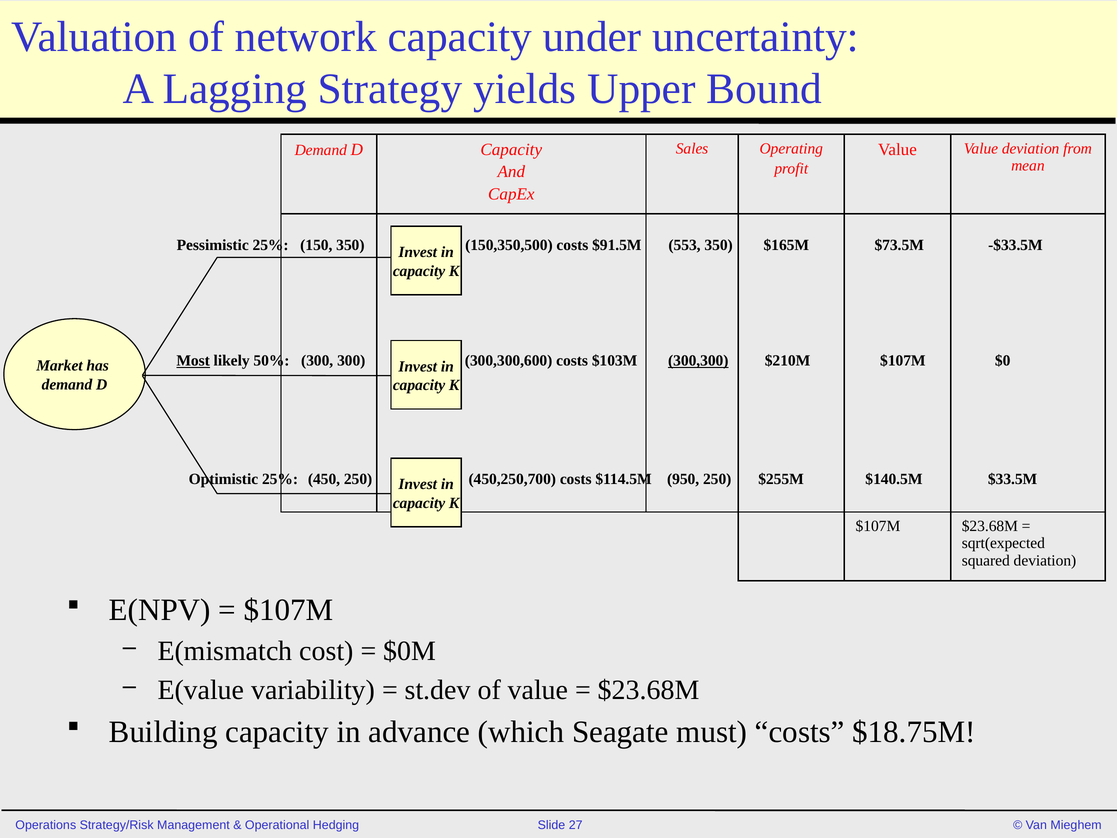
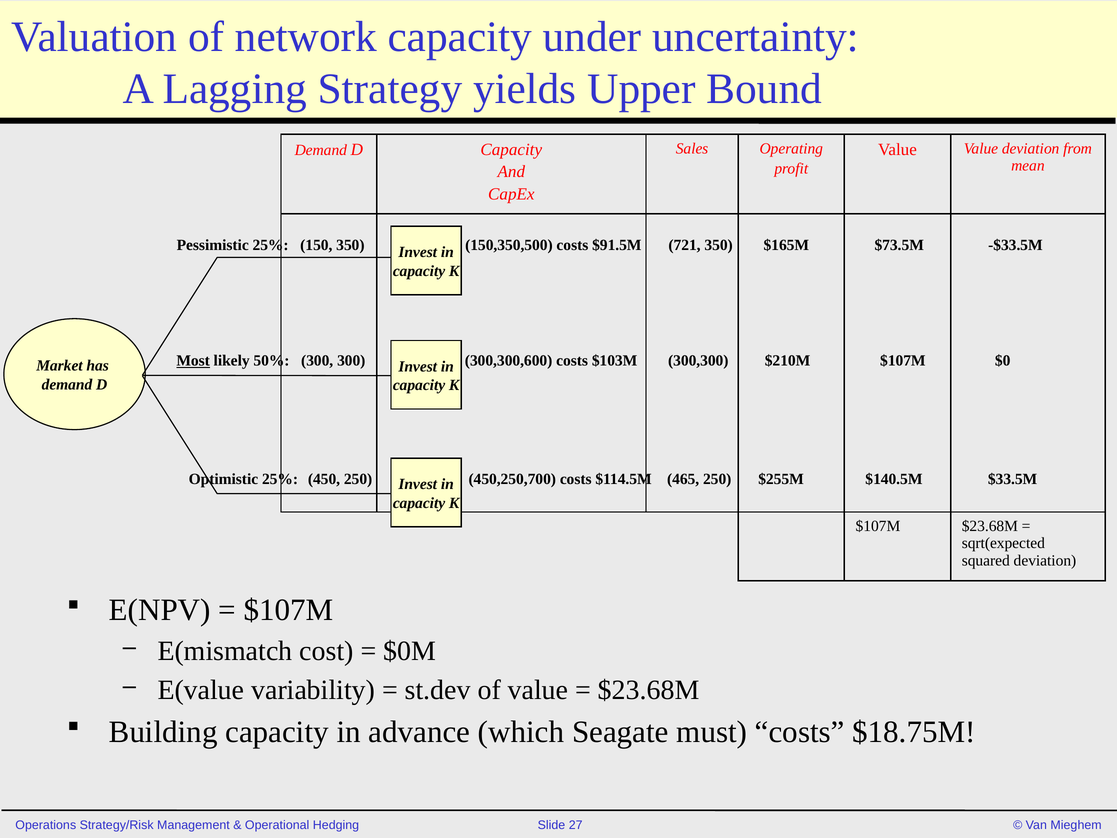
553: 553 -> 721
300,300 underline: present -> none
950: 950 -> 465
